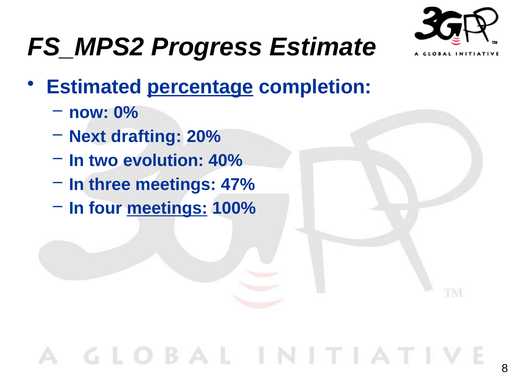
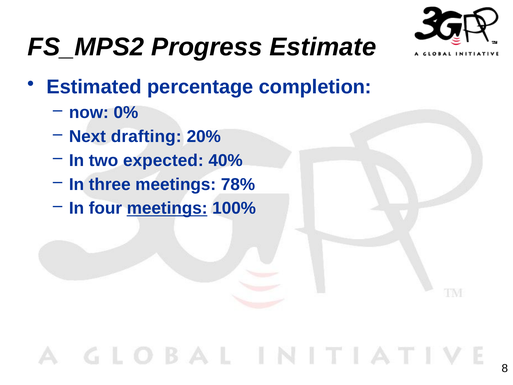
percentage underline: present -> none
evolution: evolution -> expected
47%: 47% -> 78%
